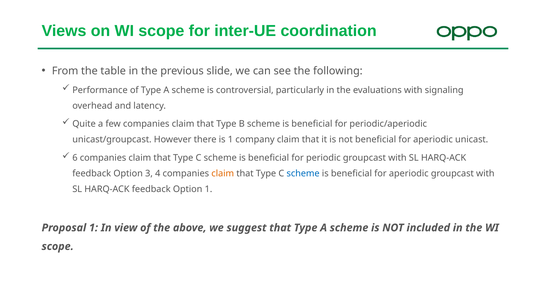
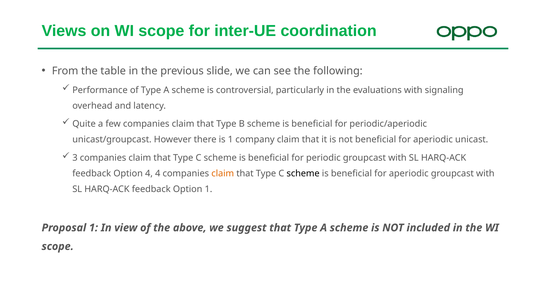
6: 6 -> 3
Option 3: 3 -> 4
scheme at (303, 174) colour: blue -> black
